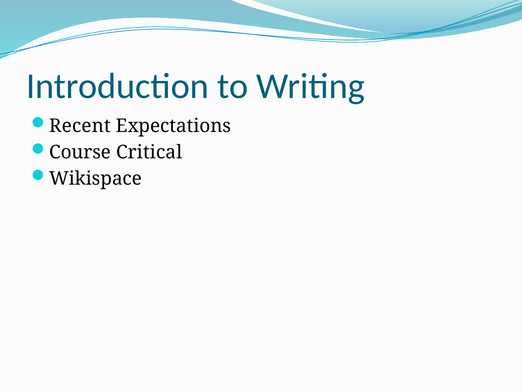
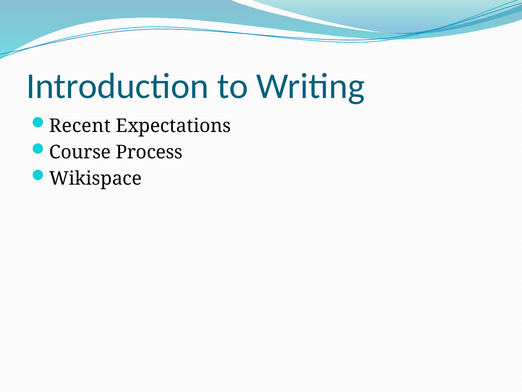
Critical: Critical -> Process
